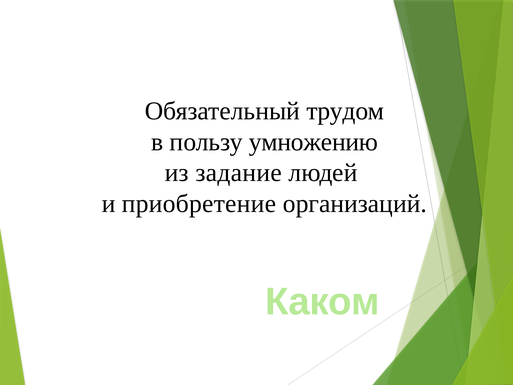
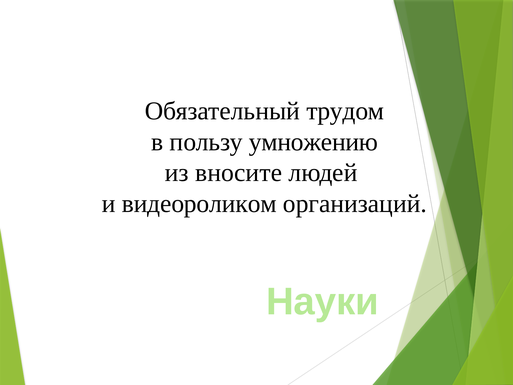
задание: задание -> вносите
приобретение: приобретение -> видеороликом
Каком: Каком -> Науки
